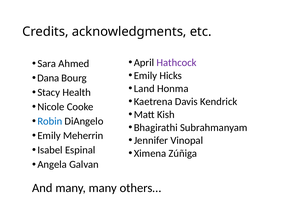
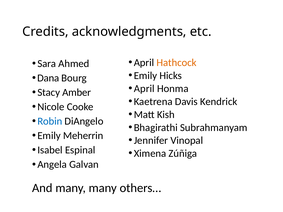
Hathcock colour: purple -> orange
Land at (144, 89): Land -> April
Health: Health -> Amber
